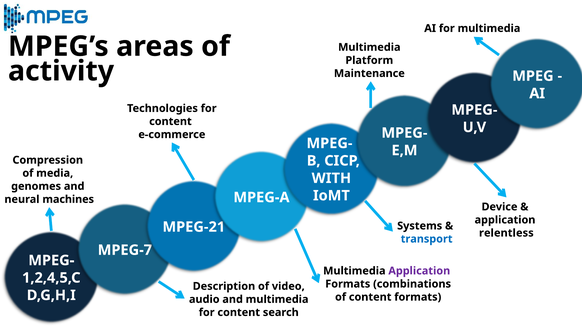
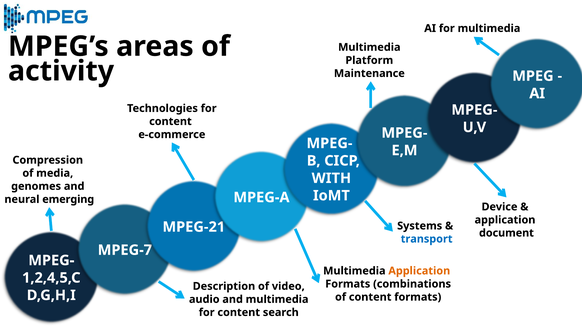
machines: machines -> emerging
relentless: relentless -> document
Application at (419, 271) colour: purple -> orange
